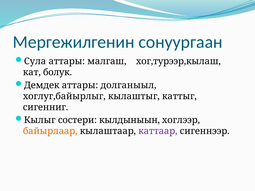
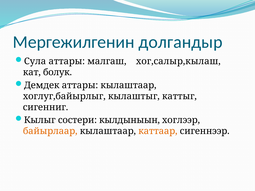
сонуургаан: сонуургаан -> долгандыр
хог,турээр,кылаш: хог,турээр,кылаш -> хог,салыр,кылаш
аттары долганыыл: долганыыл -> кылаштаар
каттаар colour: purple -> orange
